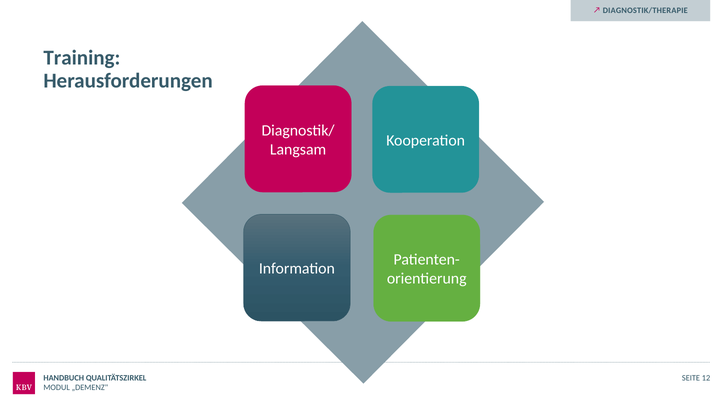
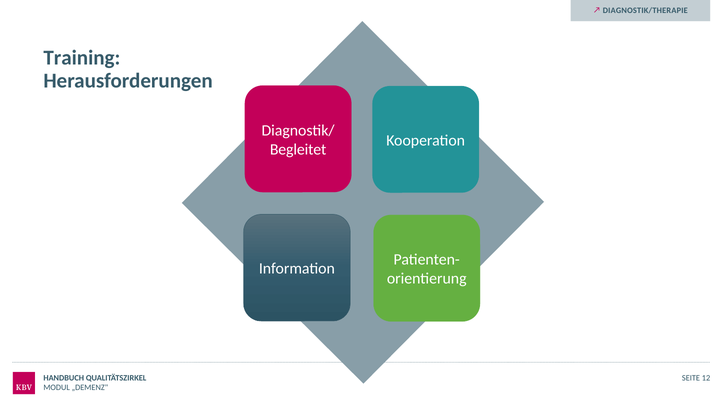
Langsam: Langsam -> Begleitet
